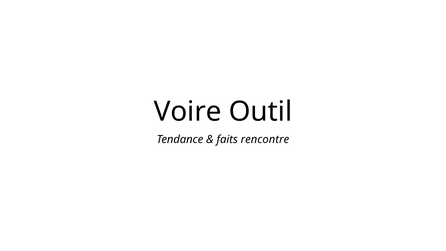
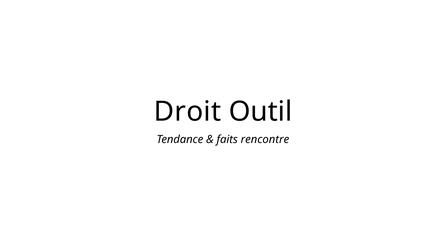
Voire: Voire -> Droit
